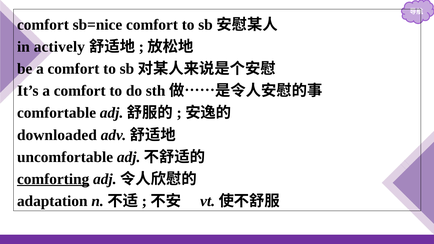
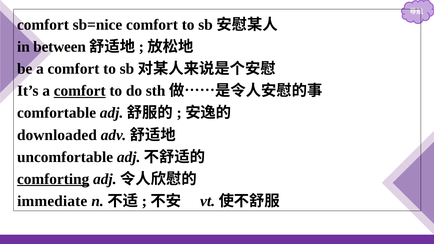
actively: actively -> between
comfort at (80, 91) underline: none -> present
adaptation: adaptation -> immediate
